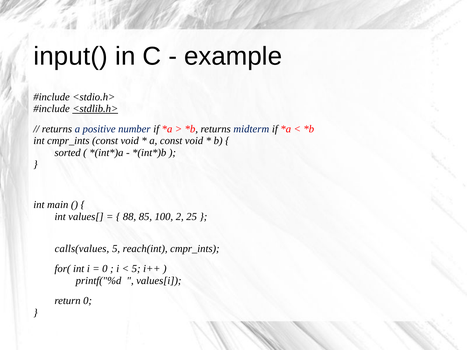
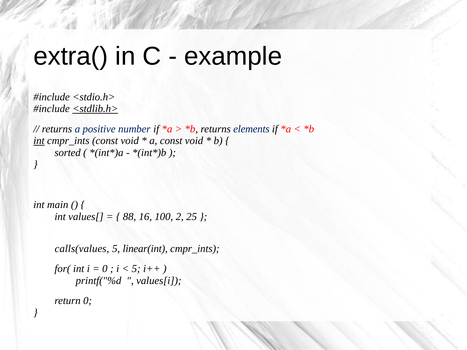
input(: input( -> extra(
midterm: midterm -> elements
int at (39, 141) underline: none -> present
85: 85 -> 16
reach(int: reach(int -> linear(int
